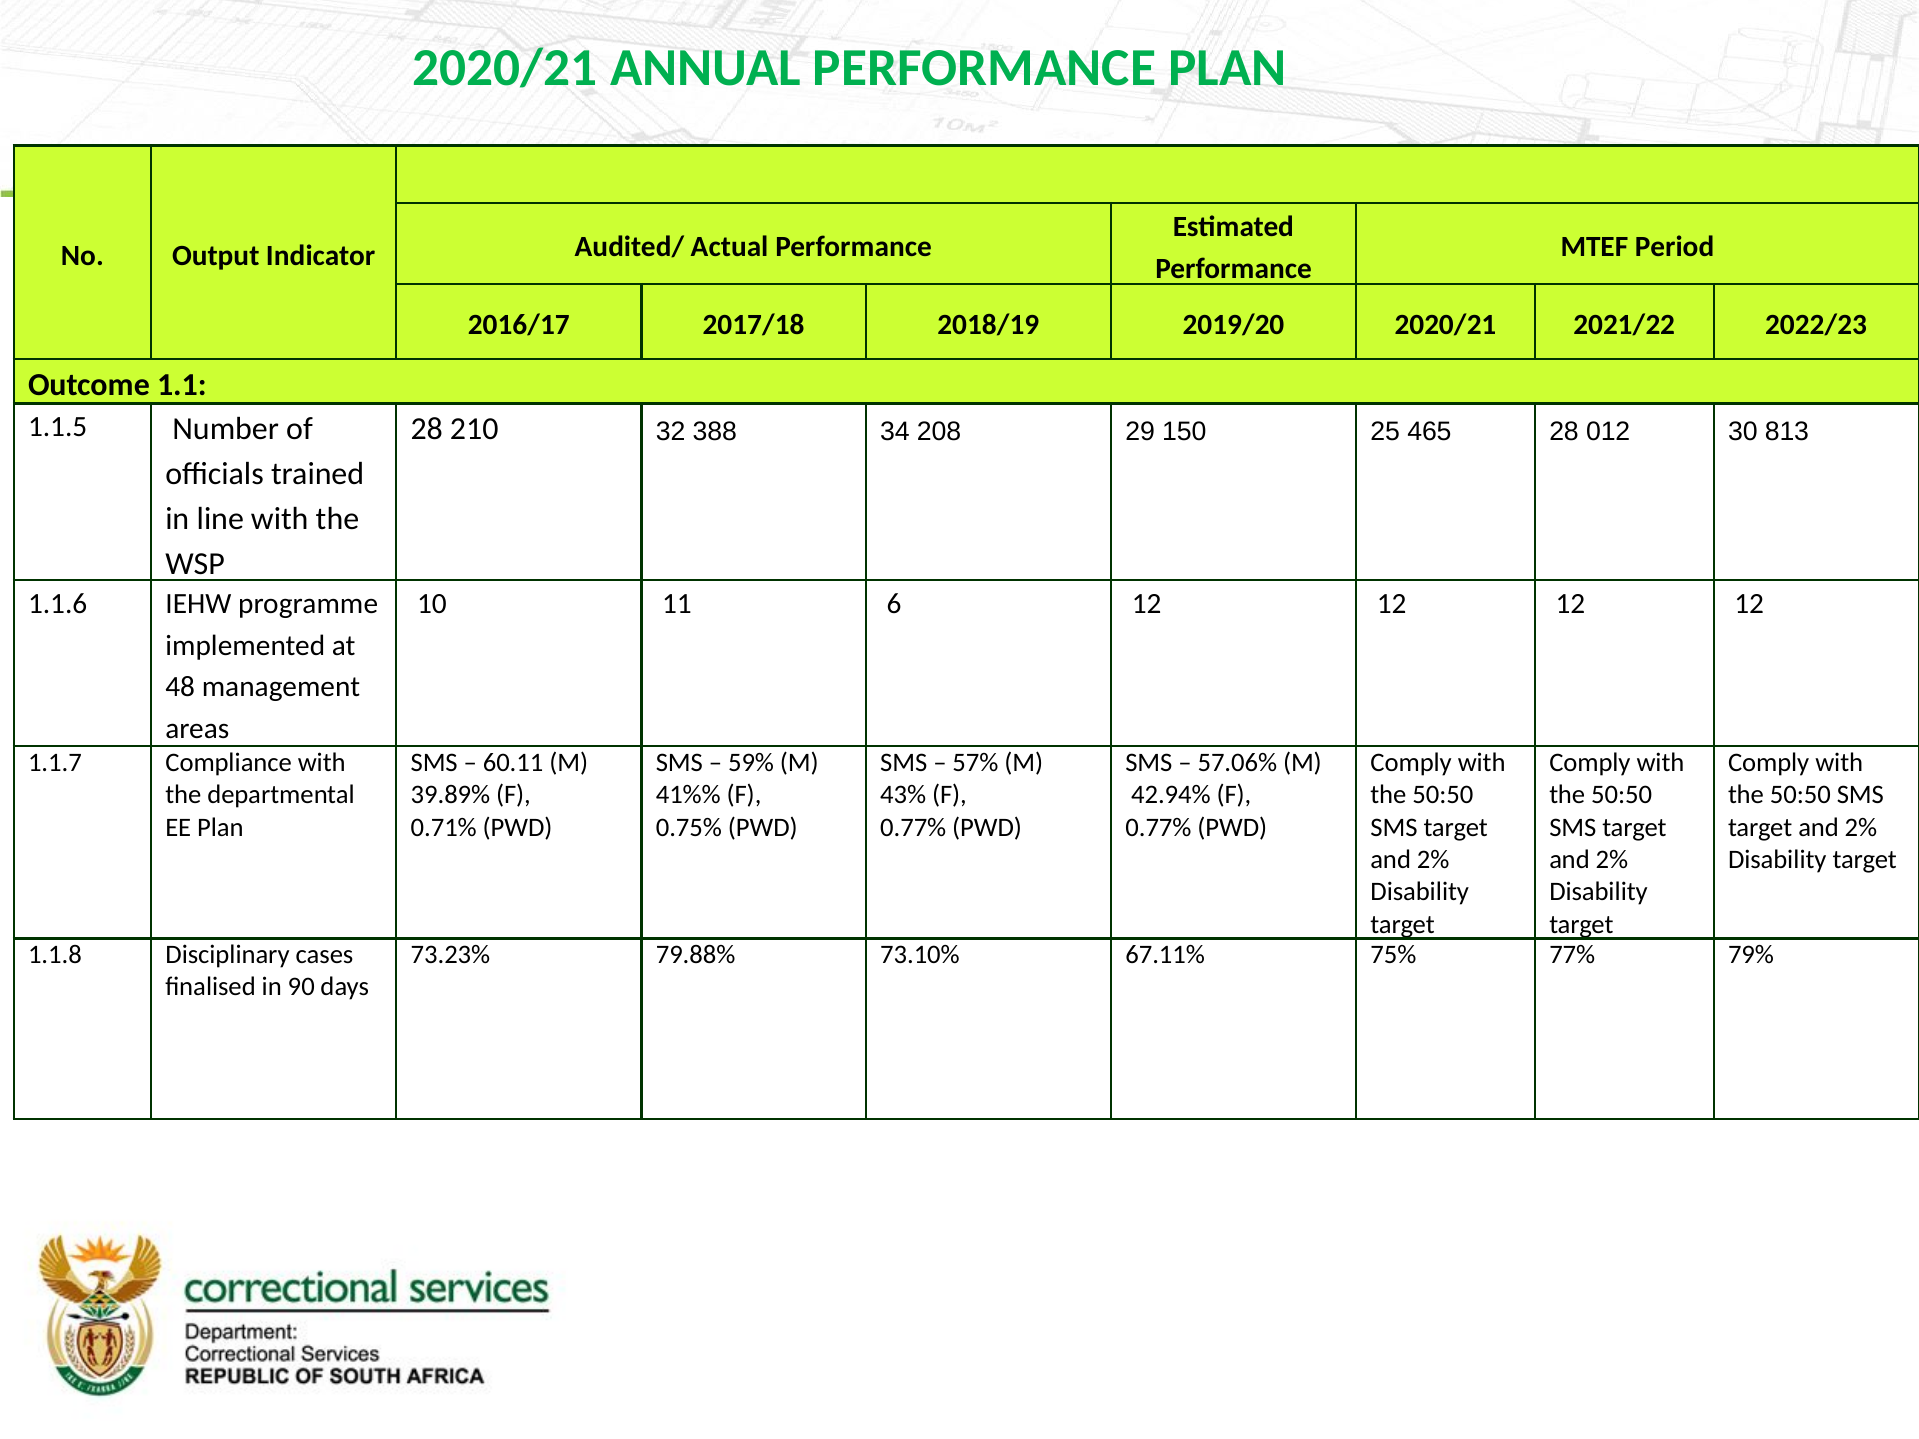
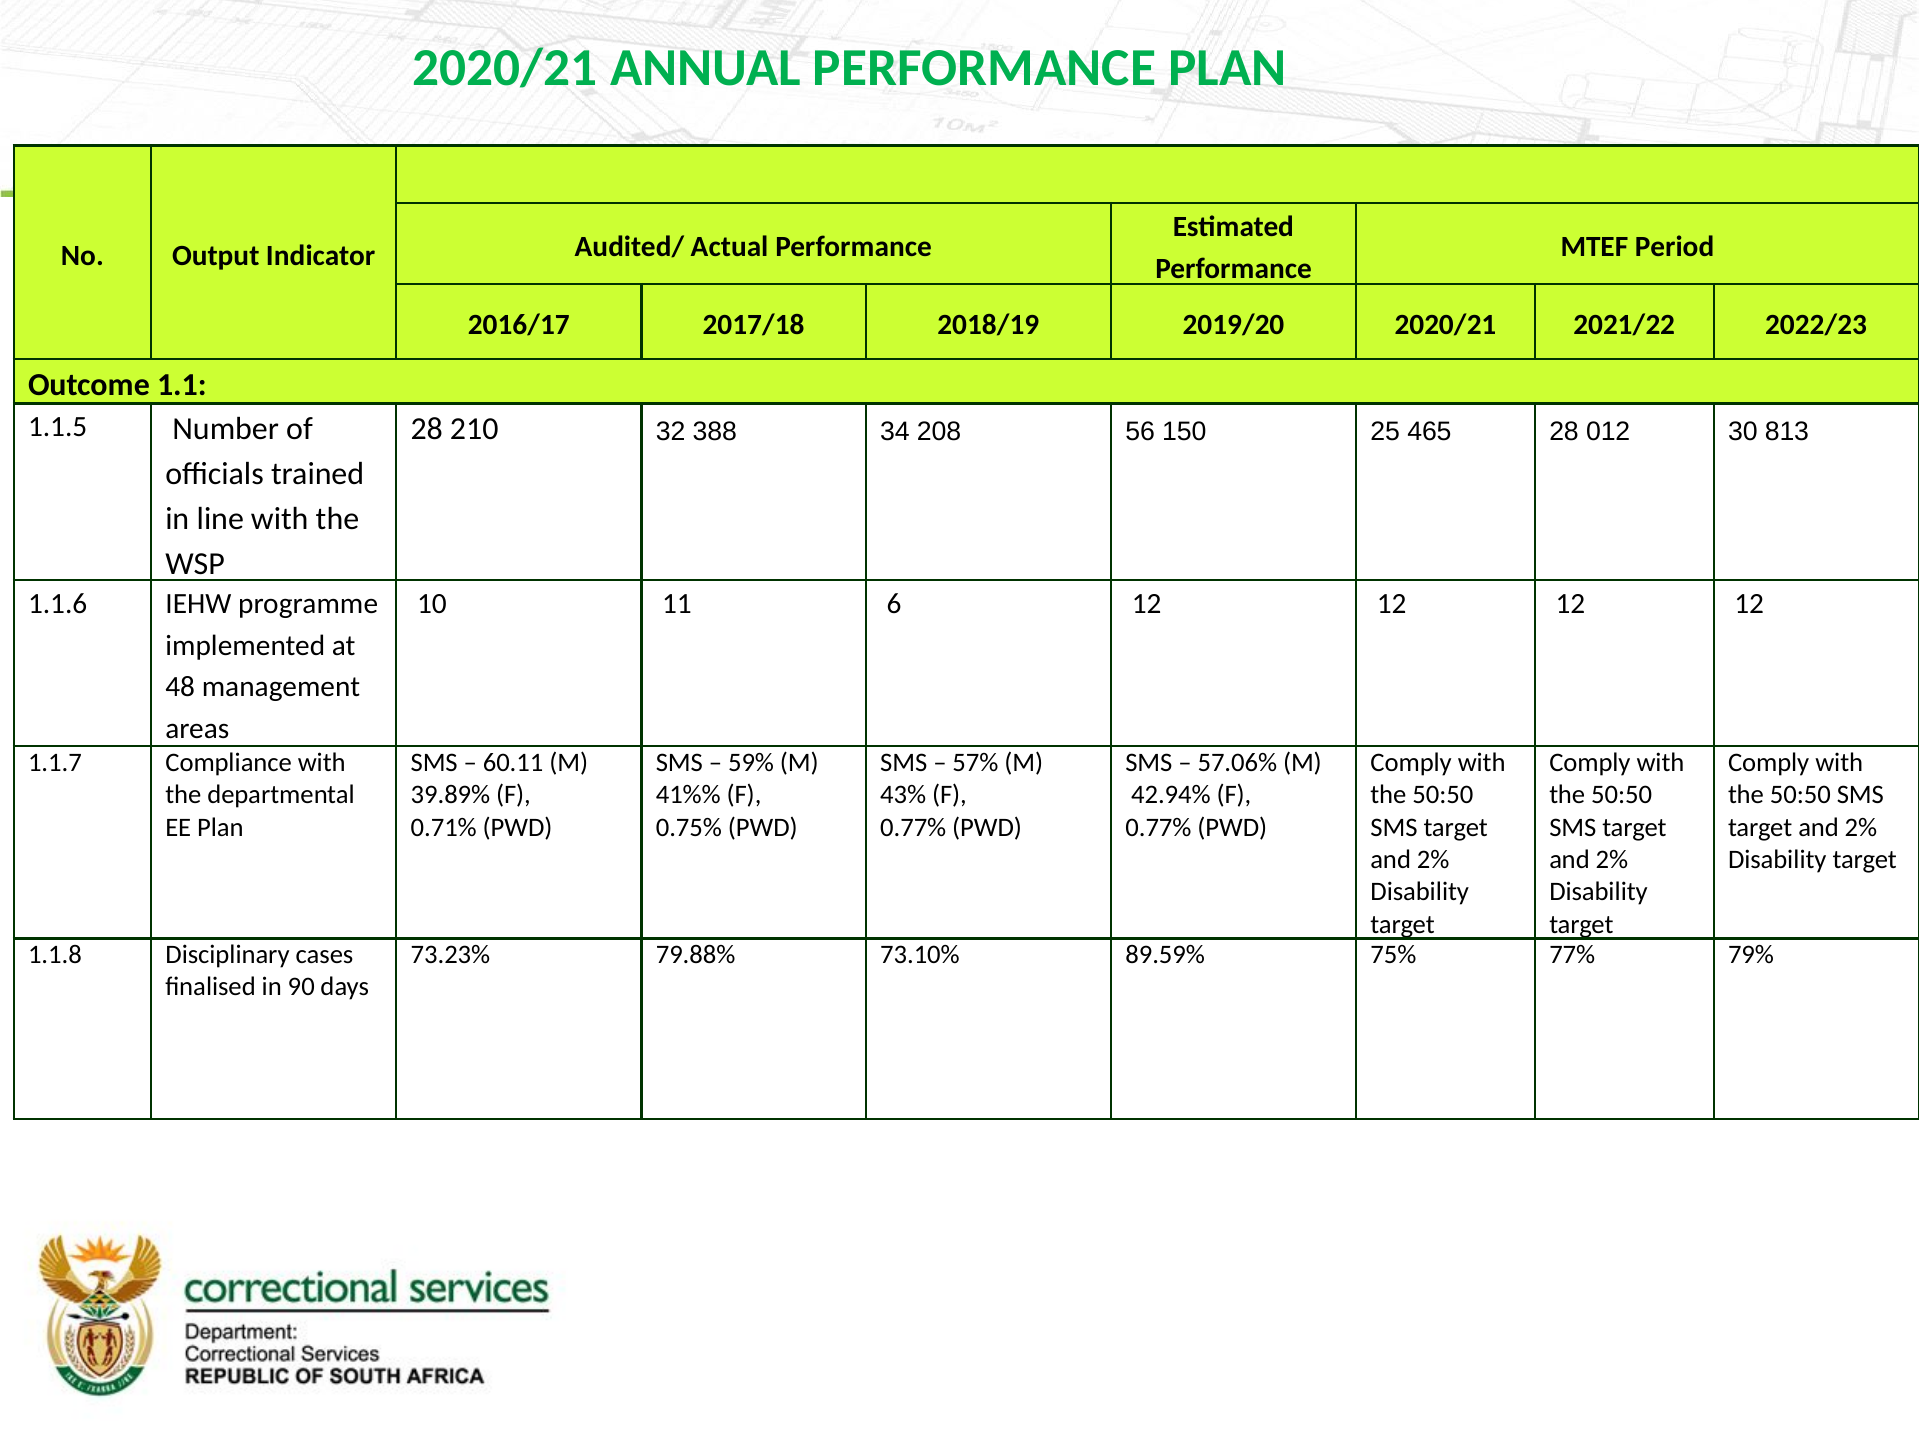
29: 29 -> 56
67.11%: 67.11% -> 89.59%
